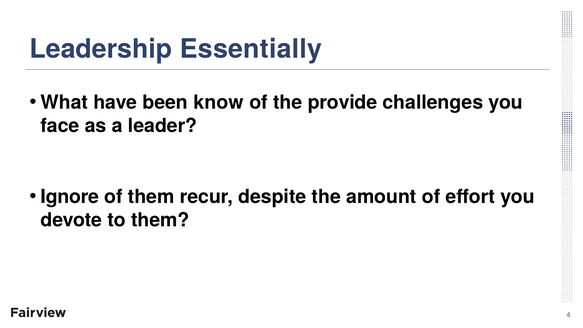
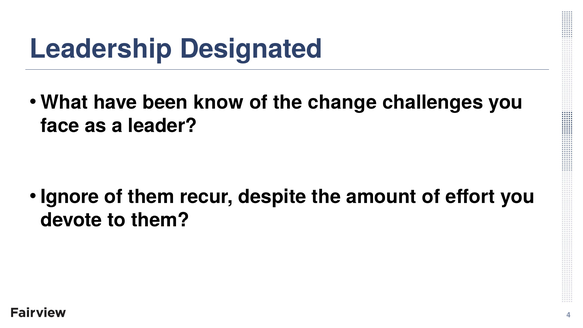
Essentially: Essentially -> Designated
provide: provide -> change
